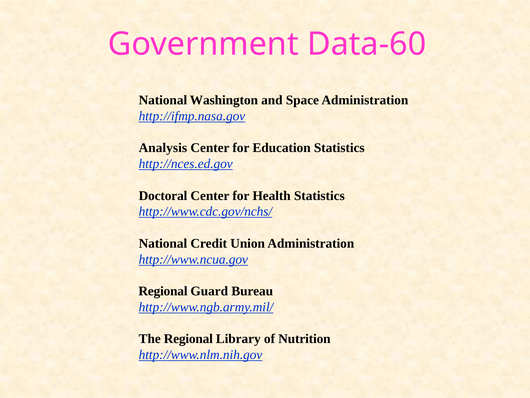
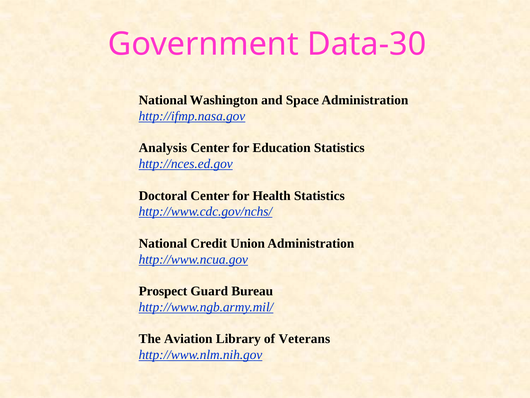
Data-60: Data-60 -> Data-30
Regional at (163, 291): Regional -> Prospect
The Regional: Regional -> Aviation
Nutrition: Nutrition -> Veterans
